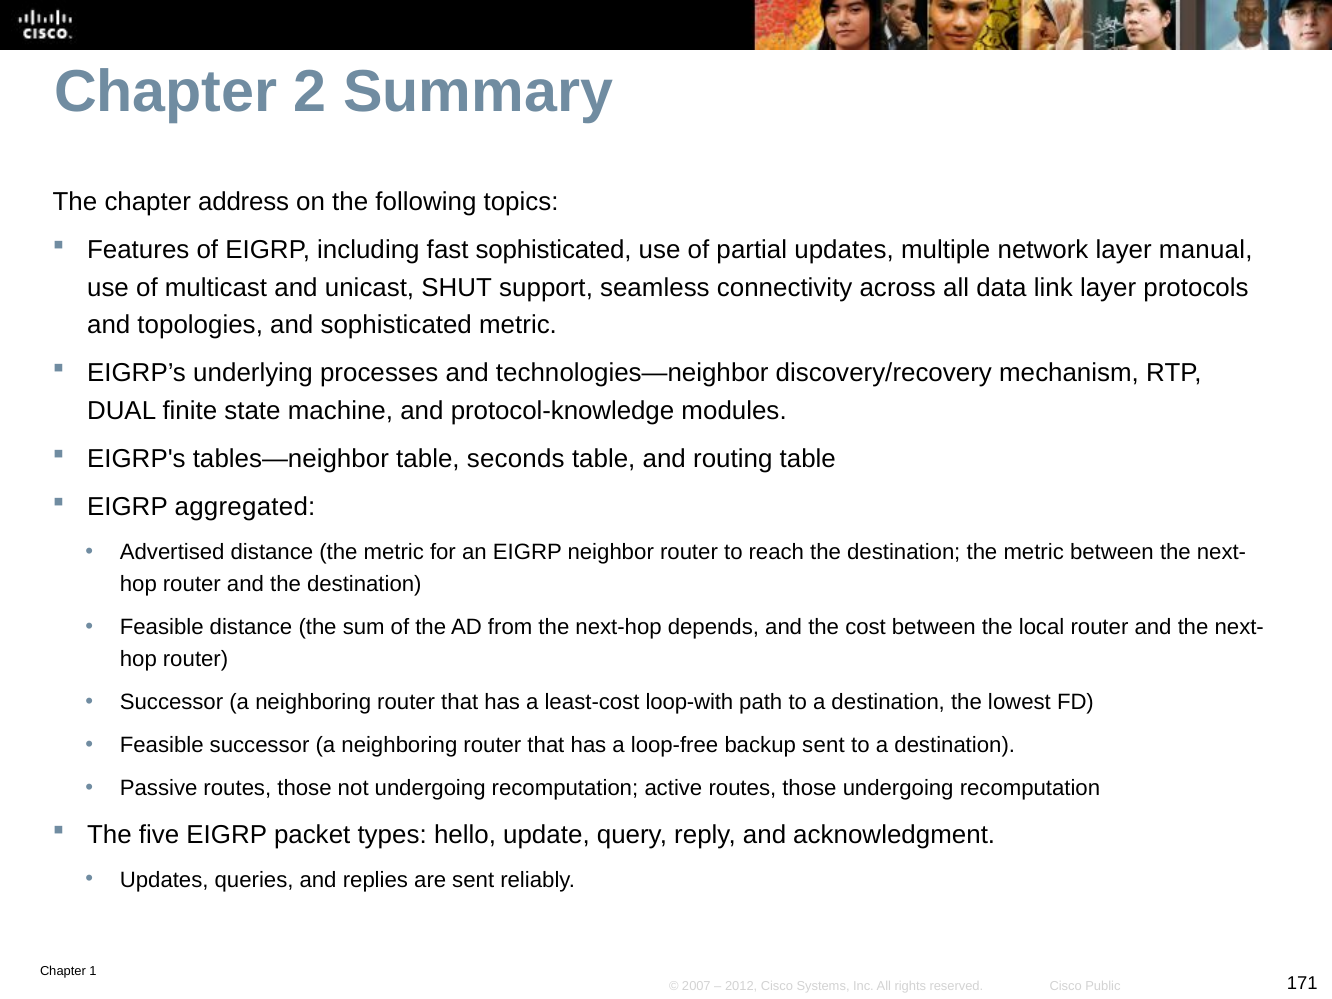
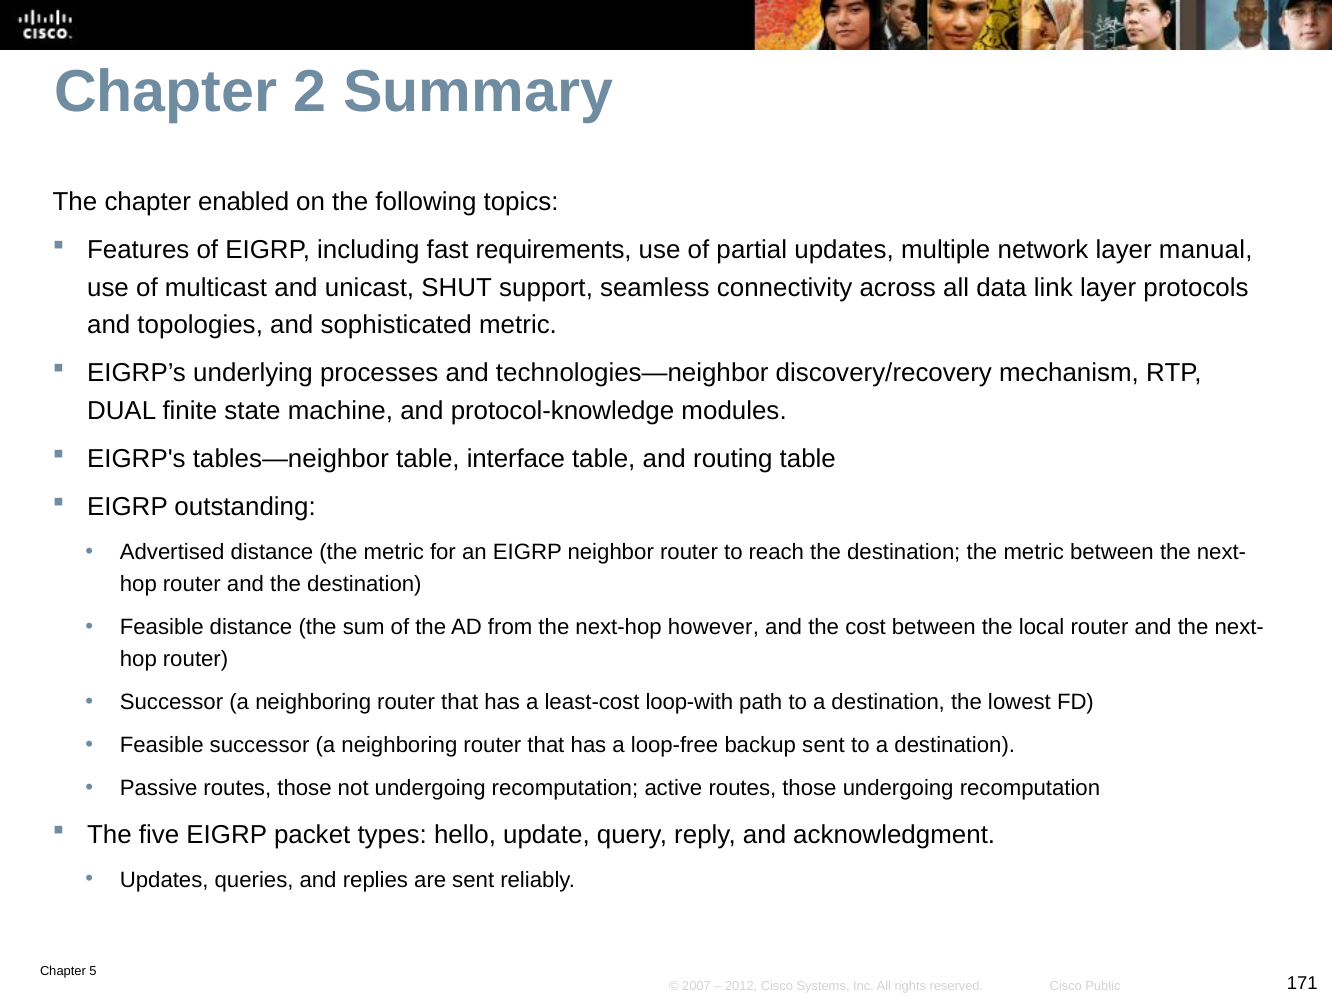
address: address -> enabled
fast sophisticated: sophisticated -> requirements
seconds: seconds -> interface
aggregated: aggregated -> outstanding
depends: depends -> however
1: 1 -> 5
